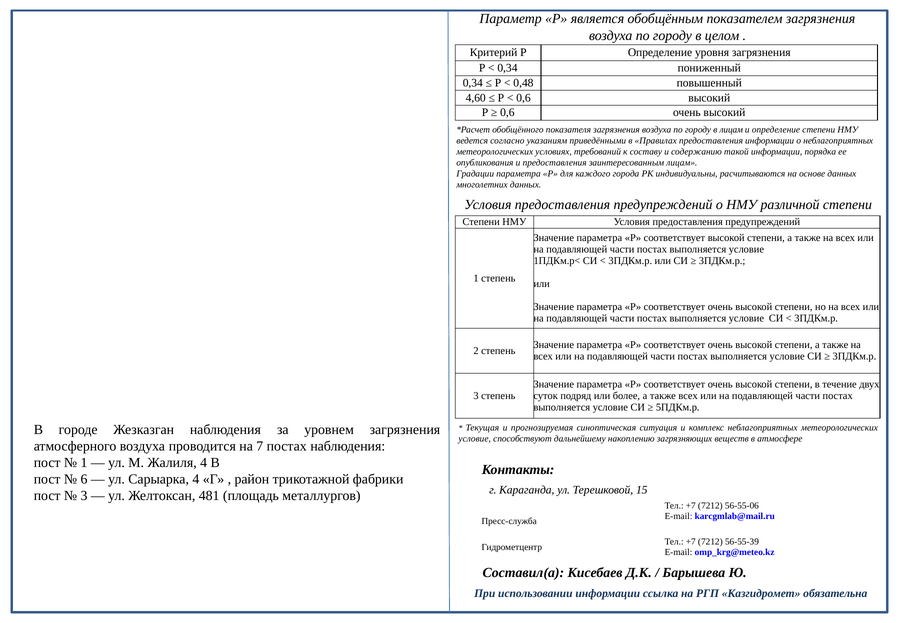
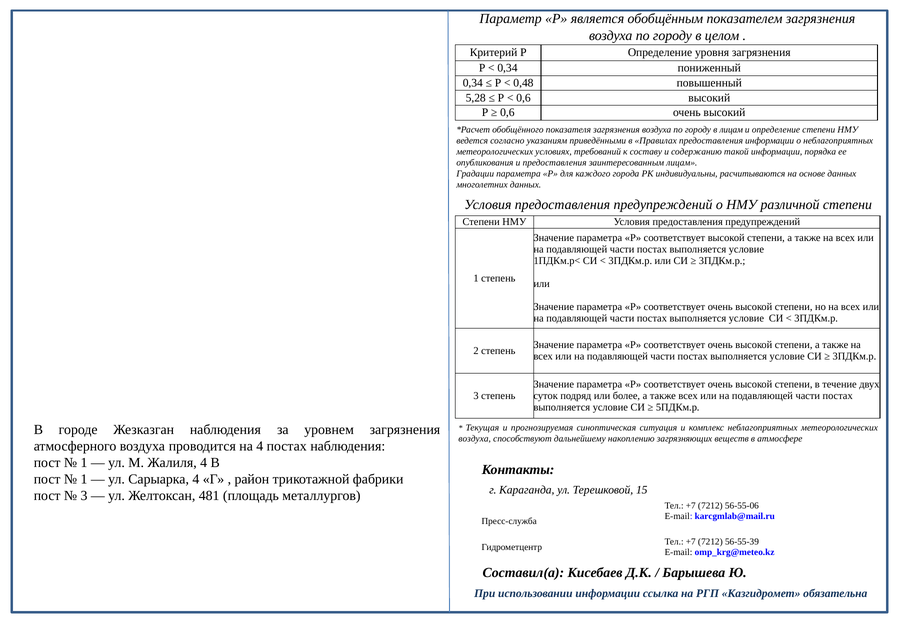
4,60: 4,60 -> 5,28
условие at (475, 438): условие -> воздуха
на 7: 7 -> 4
6 at (84, 479): 6 -> 1
